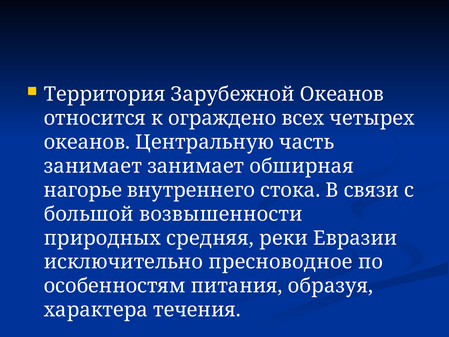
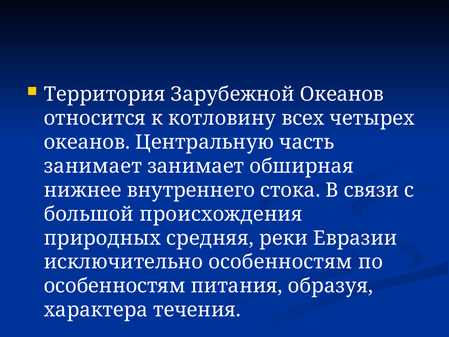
ограждено: ограждено -> котловину
нагорье: нагорье -> нижнее
возвышенности: возвышенности -> происхождения
исключительно пресноводное: пресноводное -> особенностям
